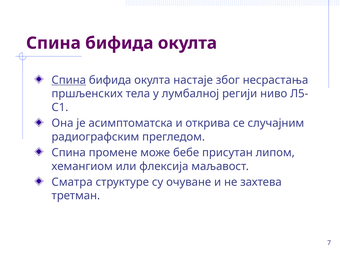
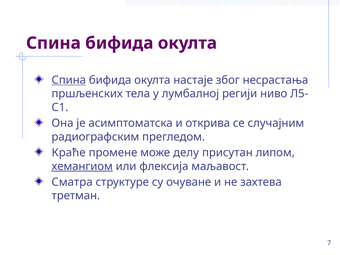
Спина at (69, 153): Спина -> Краће
бебе: бебе -> делу
хемангиом underline: none -> present
